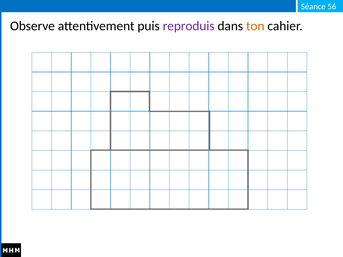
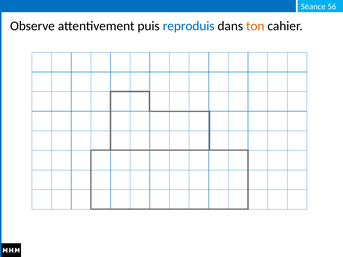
reproduis colour: purple -> blue
